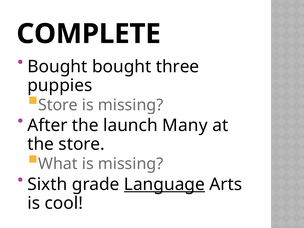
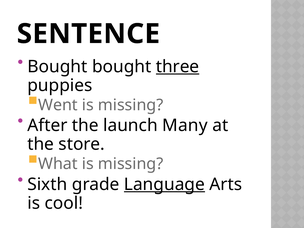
COMPLETE: COMPLETE -> SENTENCE
three underline: none -> present
Store at (58, 105): Store -> Went
